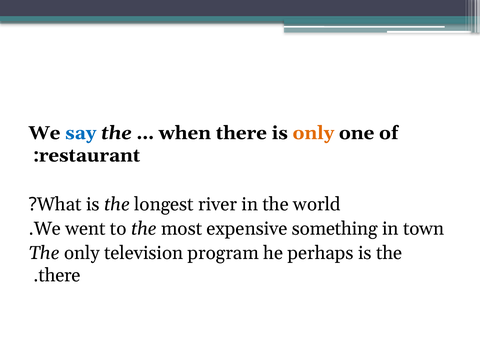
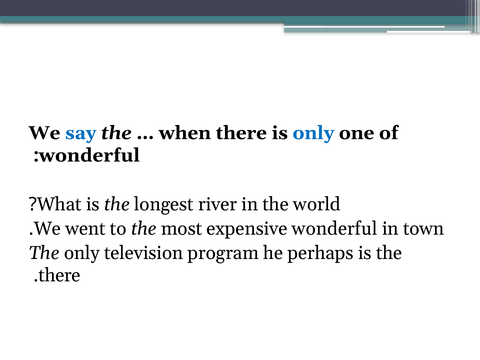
only at (313, 133) colour: orange -> blue
restaurant at (89, 155): restaurant -> wonderful
expensive something: something -> wonderful
